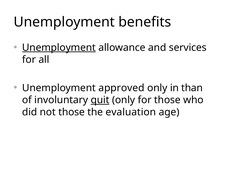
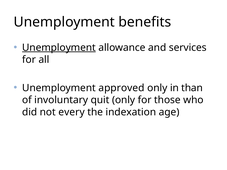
quit underline: present -> none
not those: those -> every
evaluation: evaluation -> indexation
